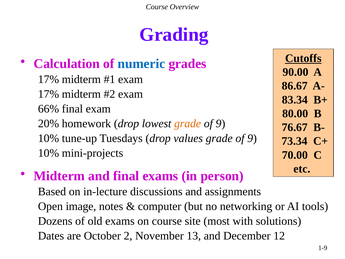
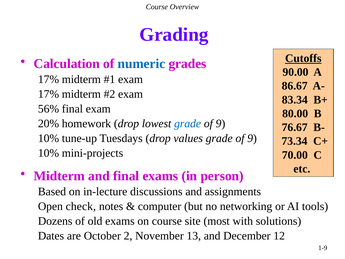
66%: 66% -> 56%
grade at (188, 123) colour: orange -> blue
image: image -> check
